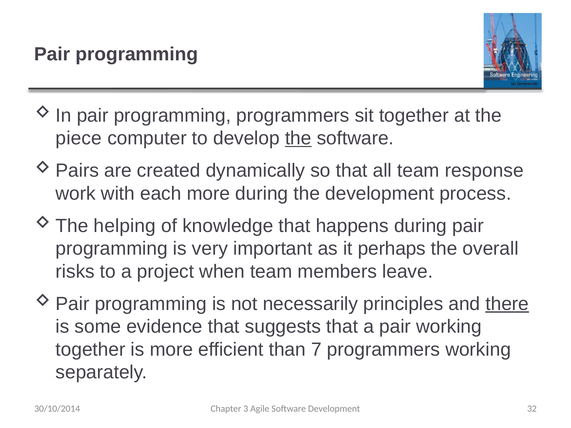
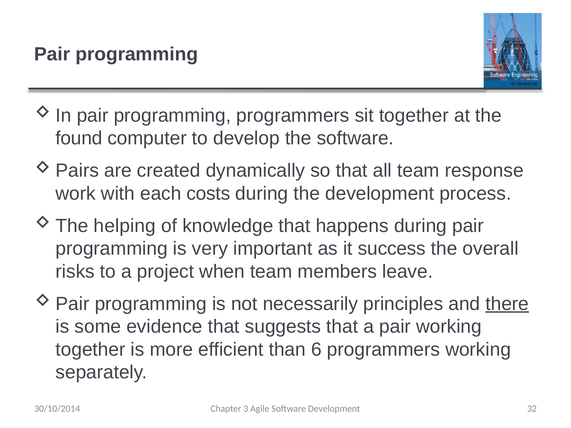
piece: piece -> found
the at (298, 138) underline: present -> none
each more: more -> costs
perhaps: perhaps -> success
7: 7 -> 6
